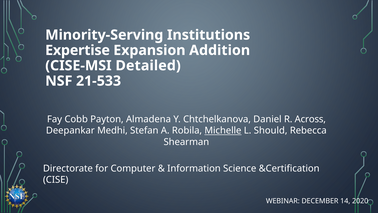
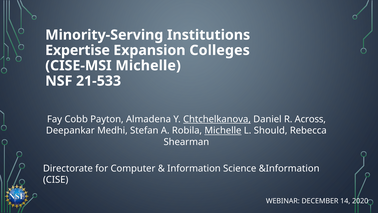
Addition: Addition -> Colleges
CISE-MSI Detailed: Detailed -> Michelle
Chtchelkanova underline: none -> present
&Certification: &Certification -> &Information
